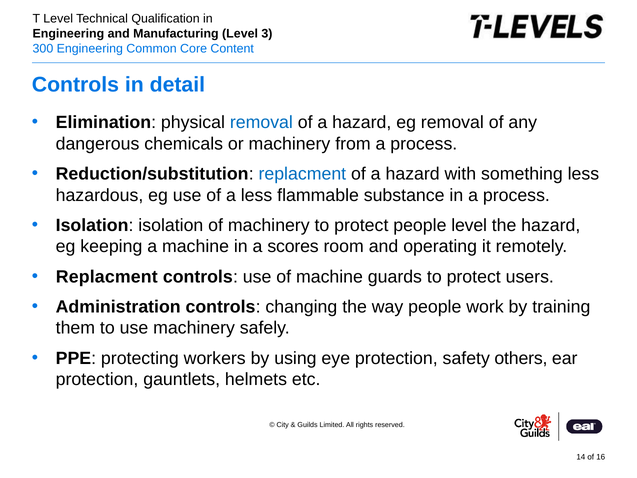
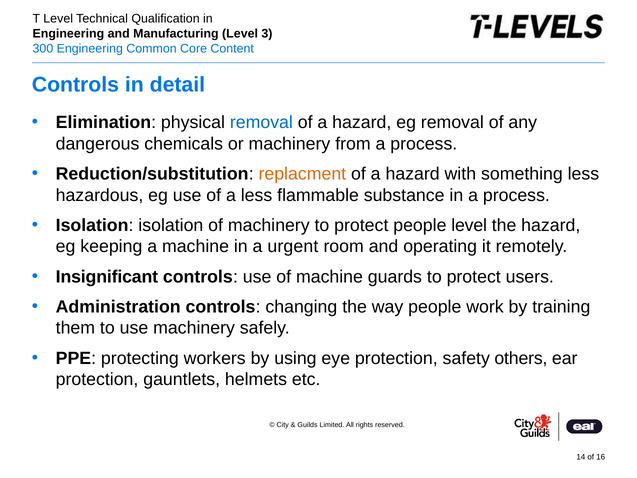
replacment at (302, 174) colour: blue -> orange
scores: scores -> urgent
Replacment at (107, 277): Replacment -> Insignificant
